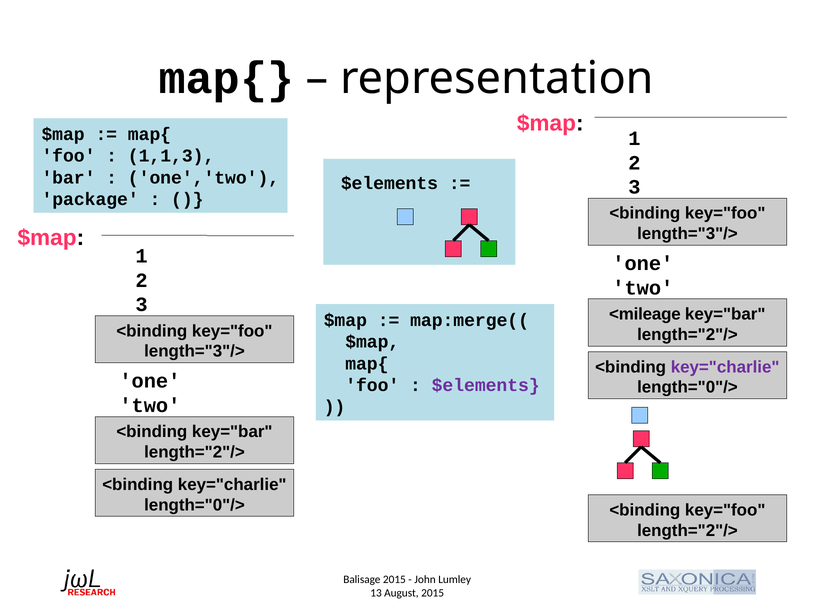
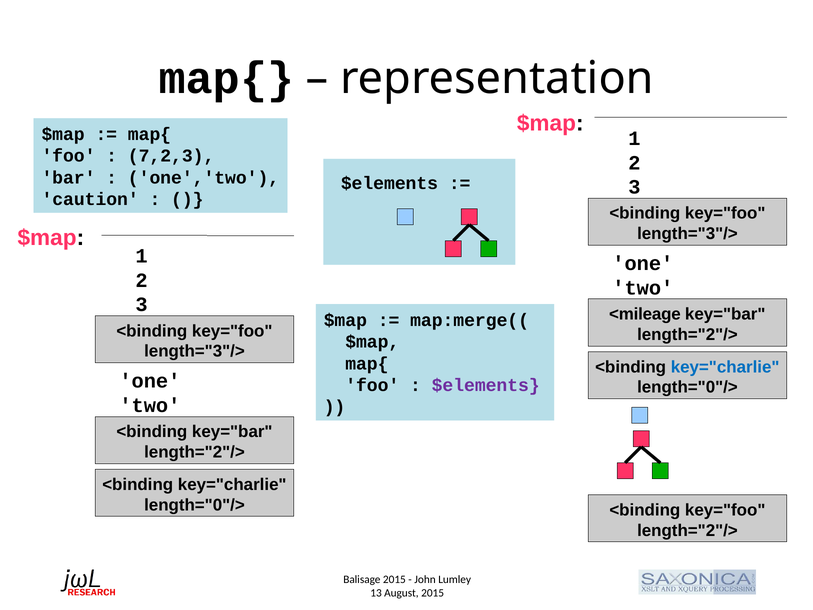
1,1,3: 1,1,3 -> 7,2,3
package: package -> caution
key="charlie at (725, 367) colour: purple -> blue
